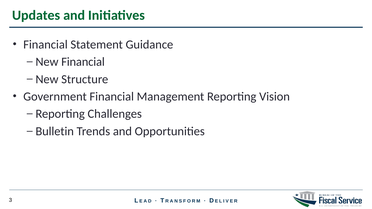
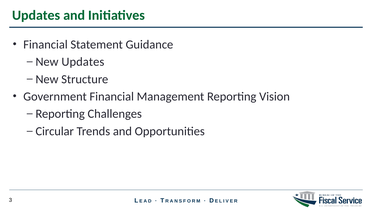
New Financial: Financial -> Updates
Bulletin: Bulletin -> Circular
